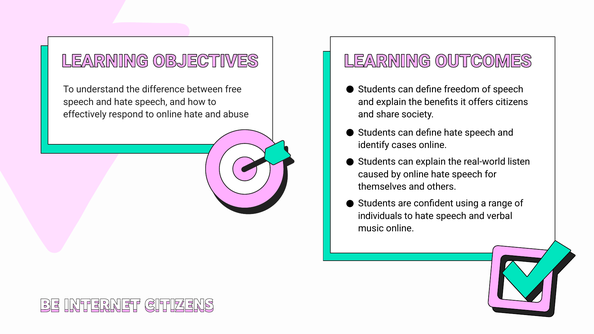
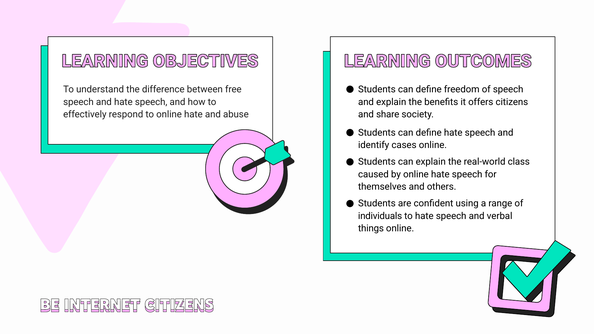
listen: listen -> class
music: music -> things
